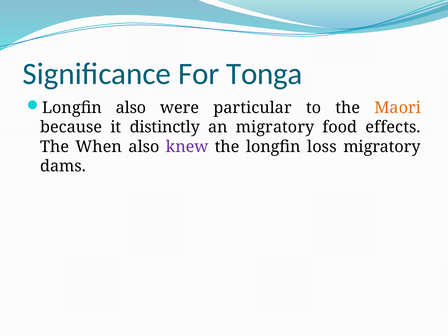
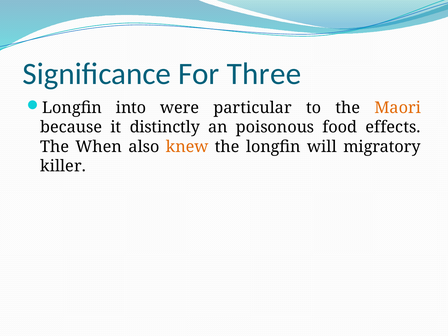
Tonga: Tonga -> Three
Longfin also: also -> into
an migratory: migratory -> poisonous
knew colour: purple -> orange
loss: loss -> will
dams: dams -> killer
